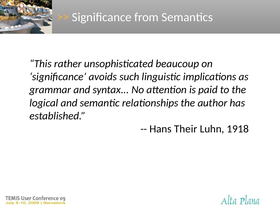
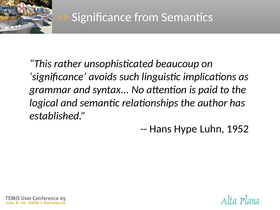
Their: Their -> Hype
1918: 1918 -> 1952
